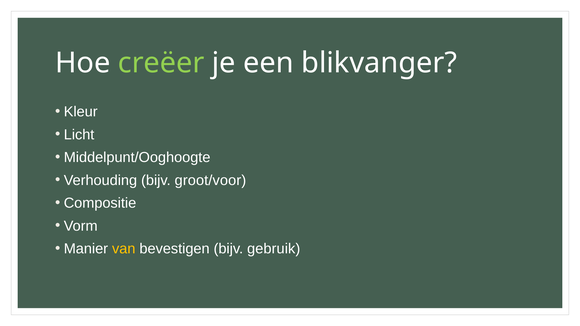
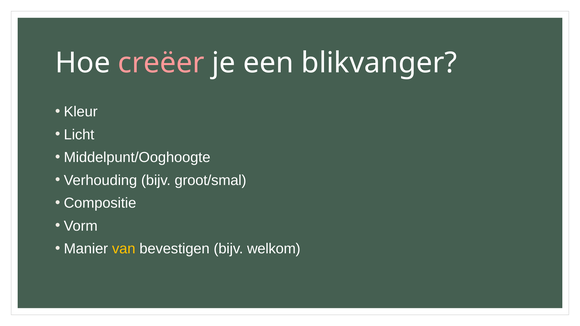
creëer colour: light green -> pink
groot/voor: groot/voor -> groot/smal
gebruik: gebruik -> welkom
